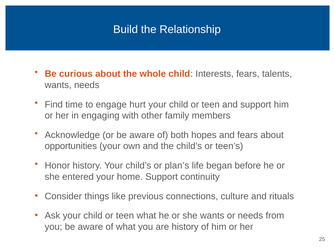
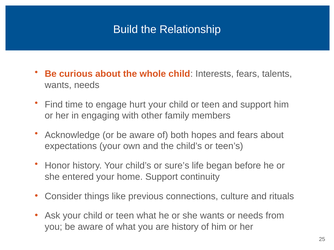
opportunities: opportunities -> expectations
plan’s: plan’s -> sure’s
